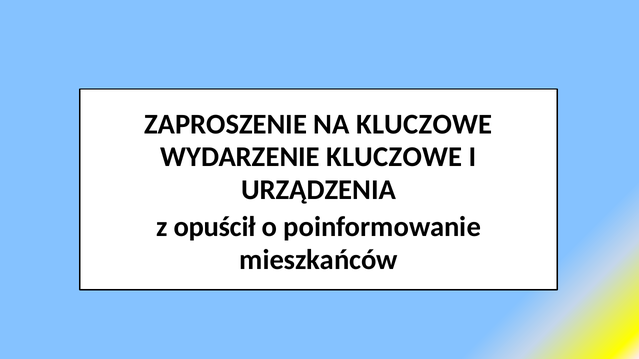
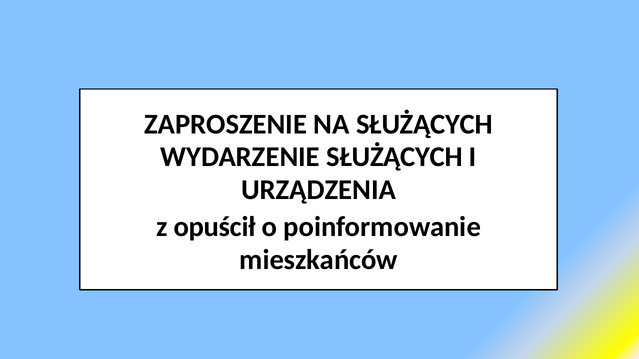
NA KLUCZOWE: KLUCZOWE -> SŁUŻĄCYCH
WYDARZENIE KLUCZOWE: KLUCZOWE -> SŁUŻĄCYCH
